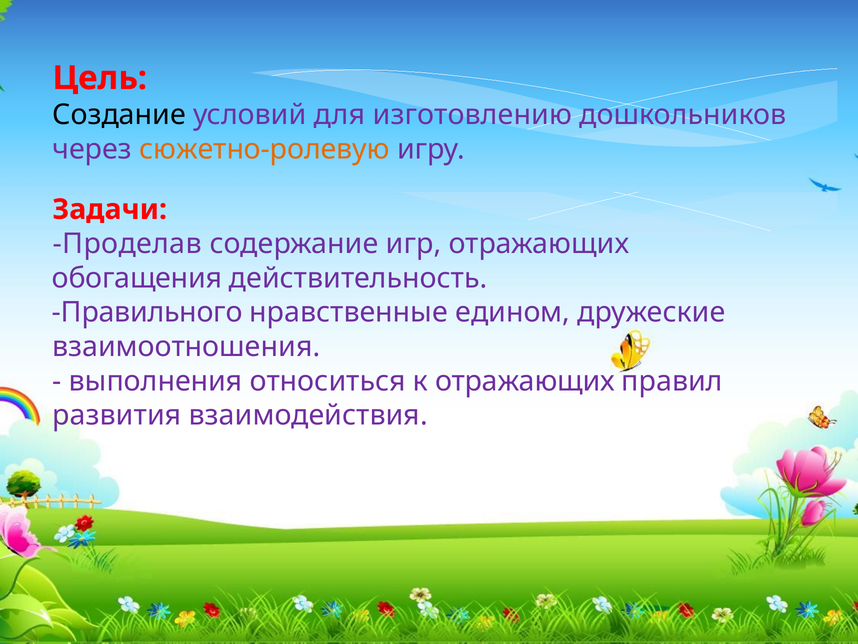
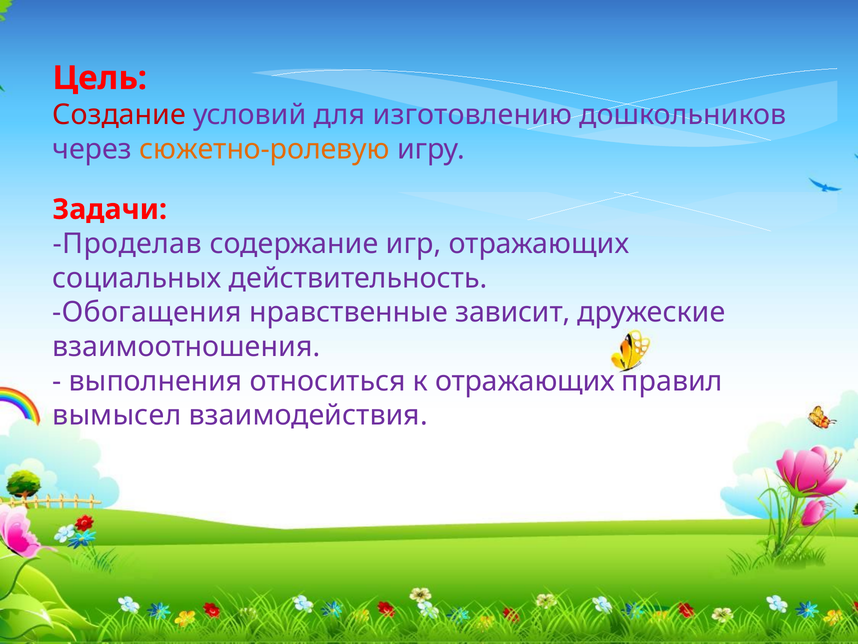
Создание colour: black -> red
обогащения: обогащения -> социальных
Правильного: Правильного -> Обогащения
едином: едином -> зависит
развития: развития -> вымысел
